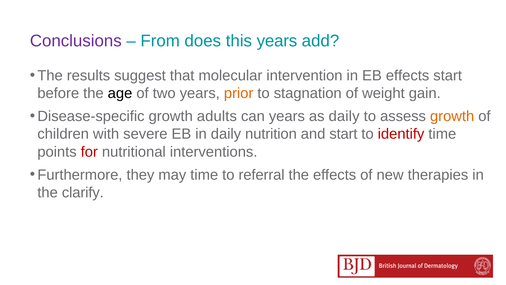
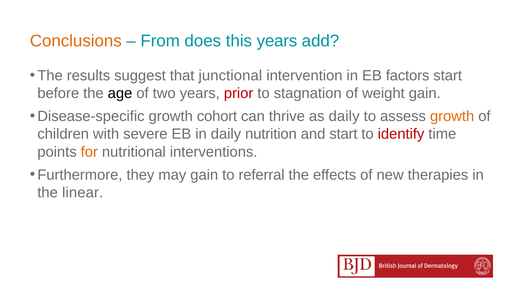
Conclusions colour: purple -> orange
molecular: molecular -> junctional
EB effects: effects -> factors
prior colour: orange -> red
adults: adults -> cohort
can years: years -> thrive
for colour: red -> orange
may time: time -> gain
clarify: clarify -> linear
